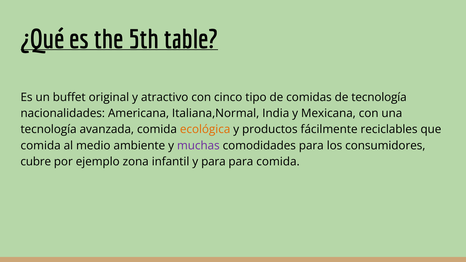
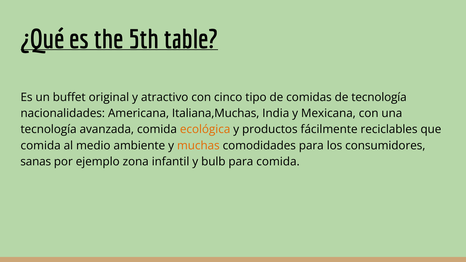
Italiana,Normal: Italiana,Normal -> Italiana,Muchas
muchas colour: purple -> orange
cubre: cubre -> sanas
y para: para -> bulb
